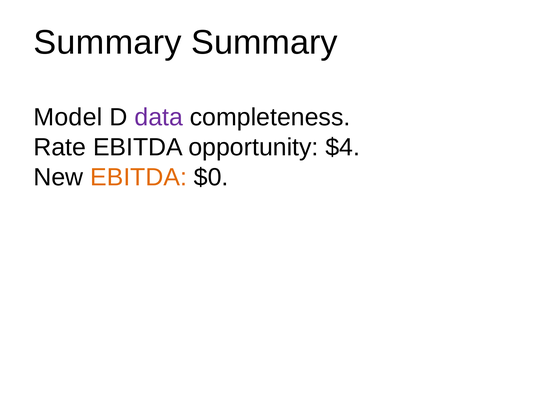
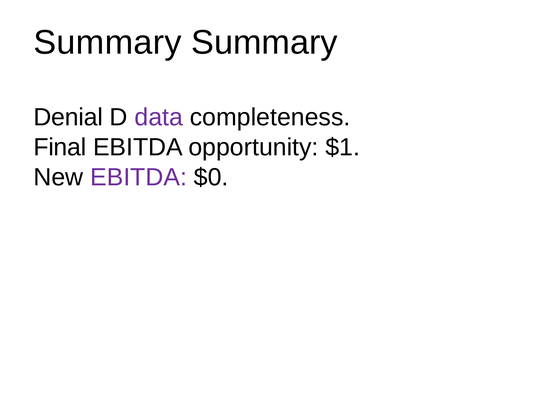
Model: Model -> Denial
Rate: Rate -> Final
$4: $4 -> $1
EBITDA at (139, 177) colour: orange -> purple
